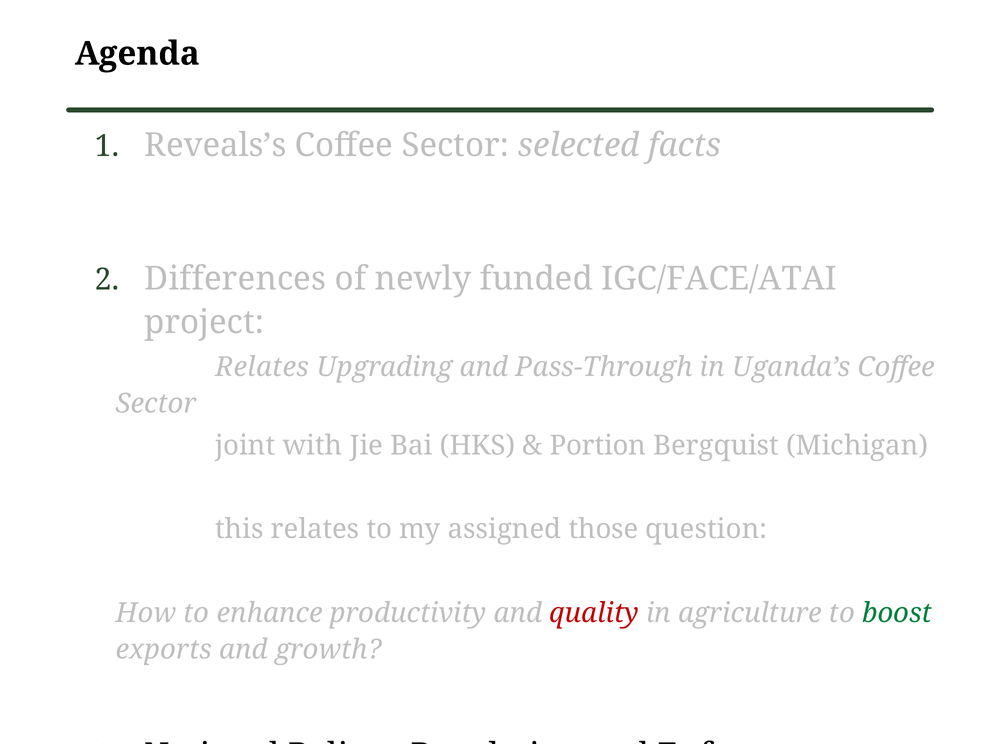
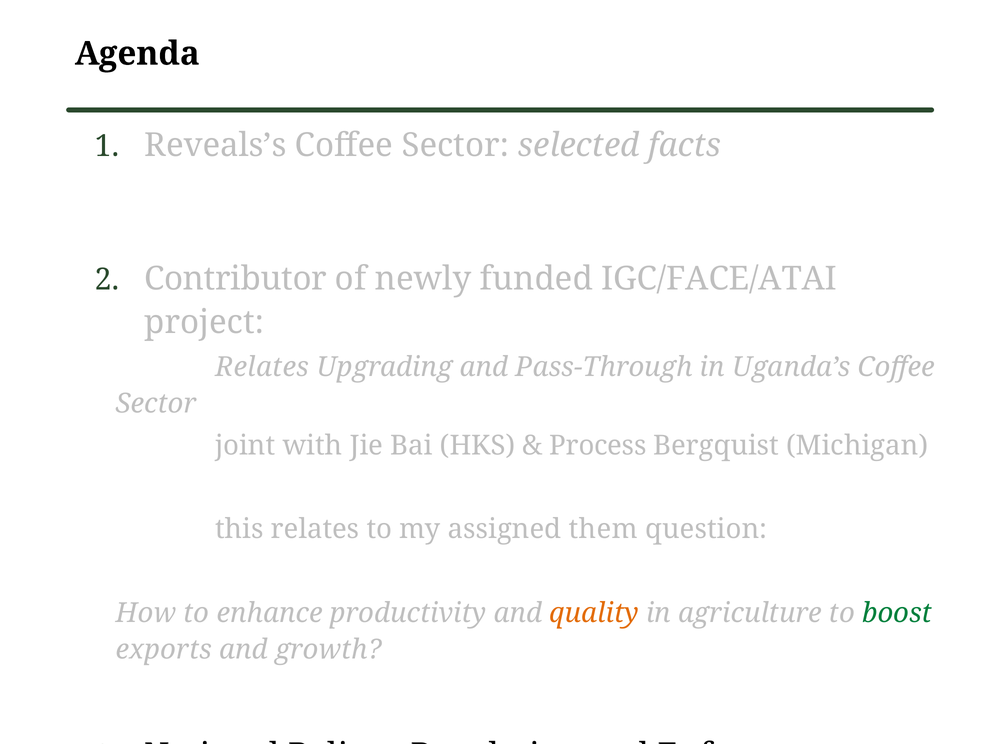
Differences: Differences -> Contributor
Portion: Portion -> Process
those: those -> them
quality colour: red -> orange
